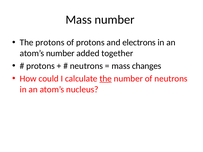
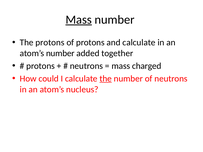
Mass at (79, 20) underline: none -> present
and electrons: electrons -> calculate
changes: changes -> charged
